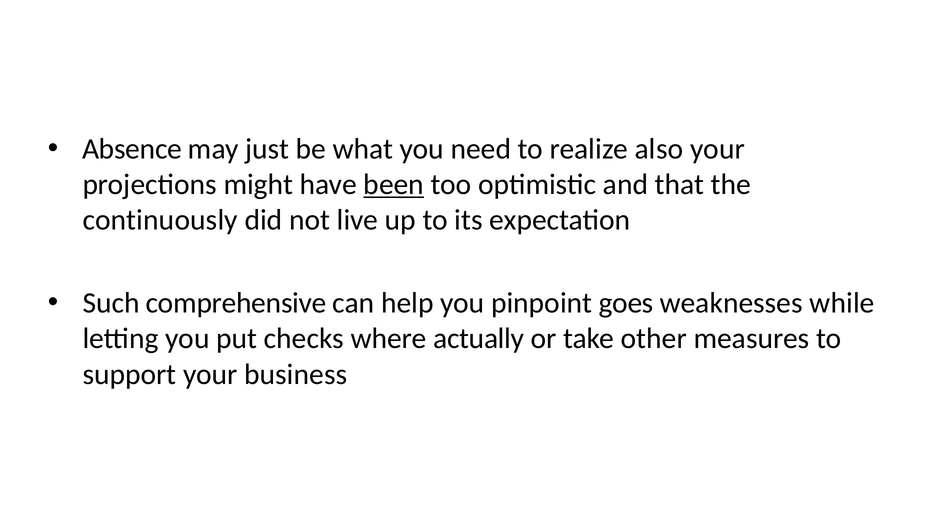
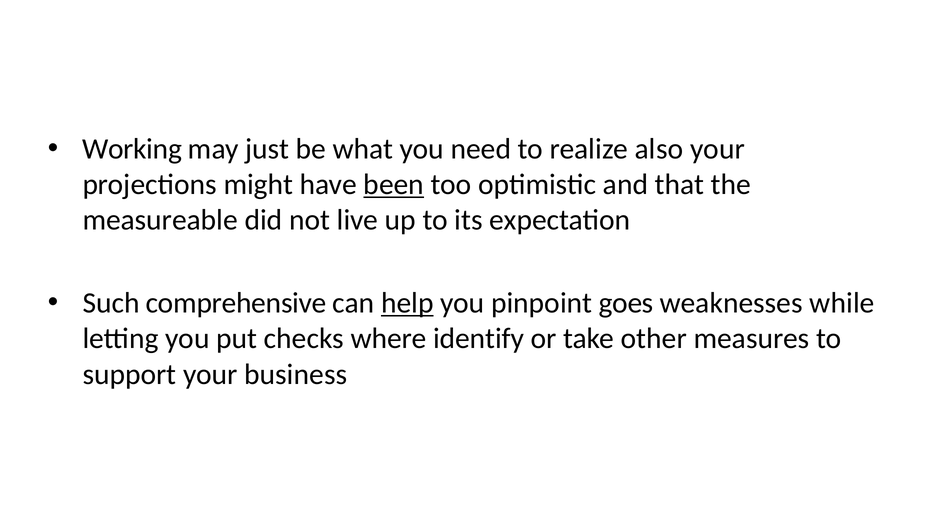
Absence: Absence -> Working
continuously: continuously -> measureable
help underline: none -> present
actually: actually -> identify
